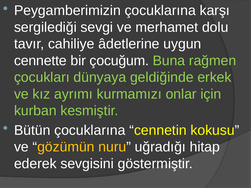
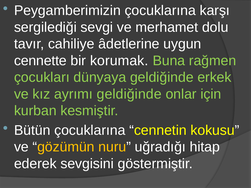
çocuğum: çocuğum -> korumak
ayrımı kurmamızı: kurmamızı -> geldiğinde
